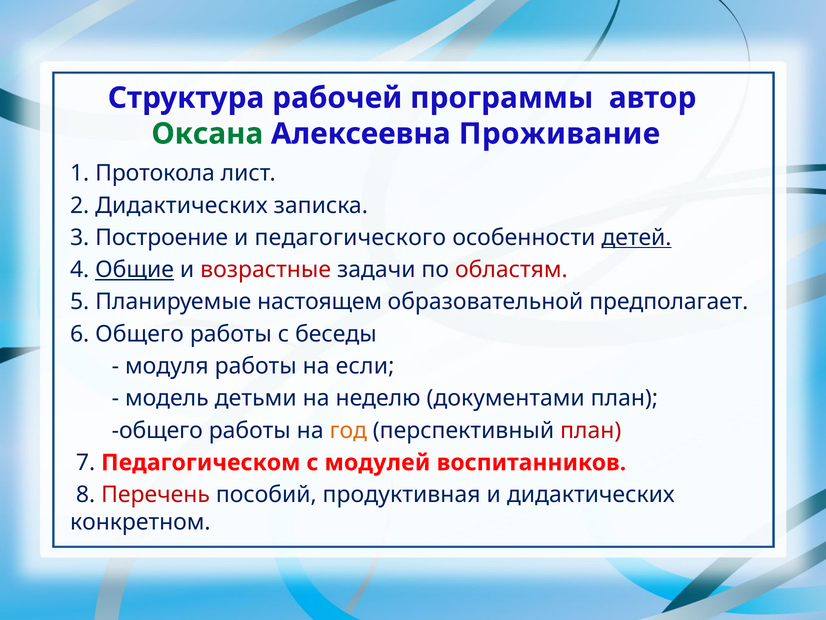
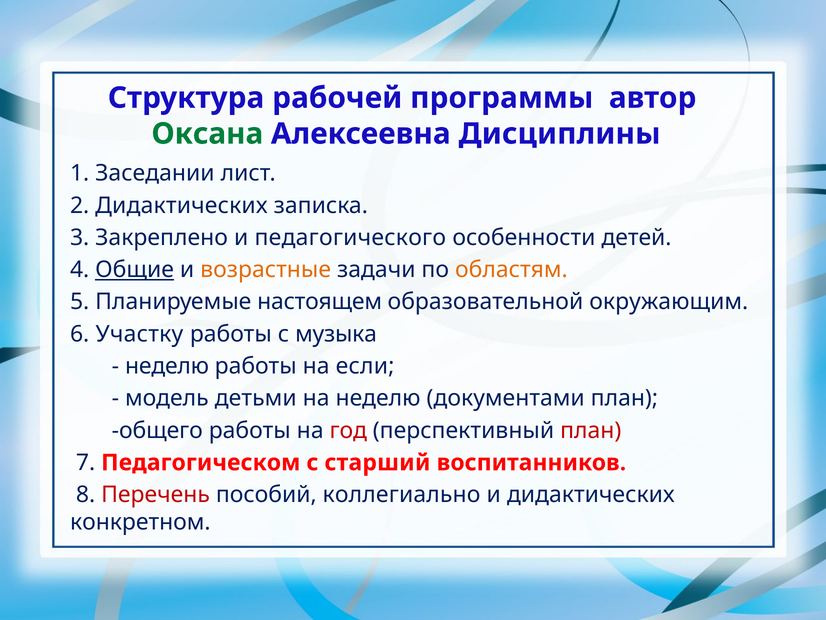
Проживание: Проживание -> Дисциплины
Протокола: Протокола -> Заседании
Построение: Построение -> Закреплено
детей underline: present -> none
возрастные colour: red -> orange
областям colour: red -> orange
предполагает: предполагает -> окружающим
6 Общего: Общего -> Участку
беседы: беседы -> музыка
модуля at (167, 366): модуля -> неделю
год colour: orange -> red
модулей: модулей -> старший
продуктивная: продуктивная -> коллегиально
